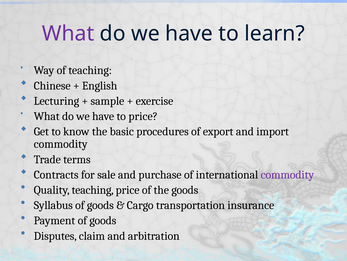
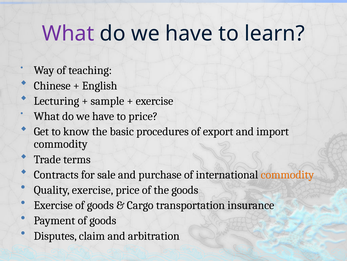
commodity at (287, 174) colour: purple -> orange
Quality teaching: teaching -> exercise
Syllabus at (53, 205): Syllabus -> Exercise
